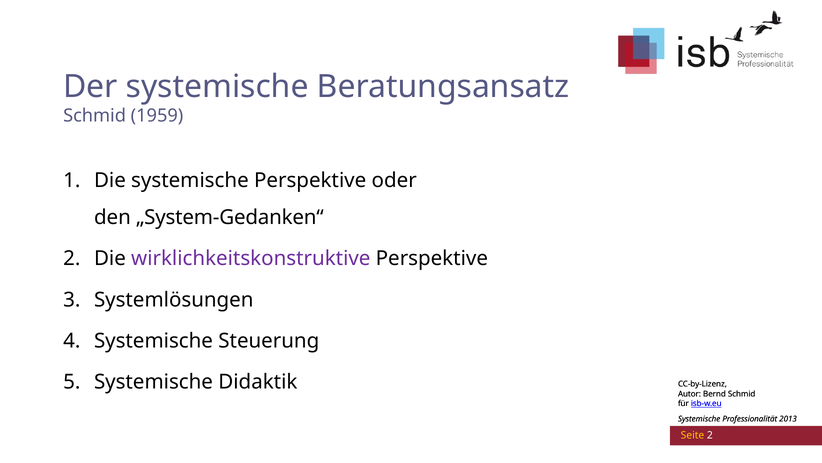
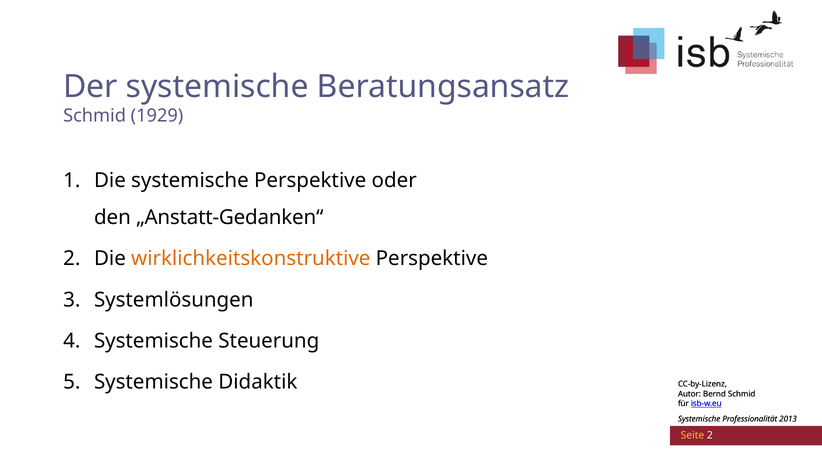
1959: 1959 -> 1929
„System-Gedanken“: „System-Gedanken“ -> „Anstatt-Gedanken“
wirklichkeitskonstruktive colour: purple -> orange
